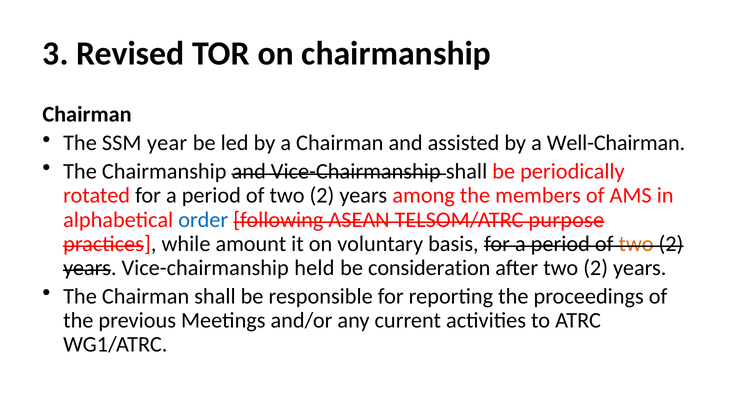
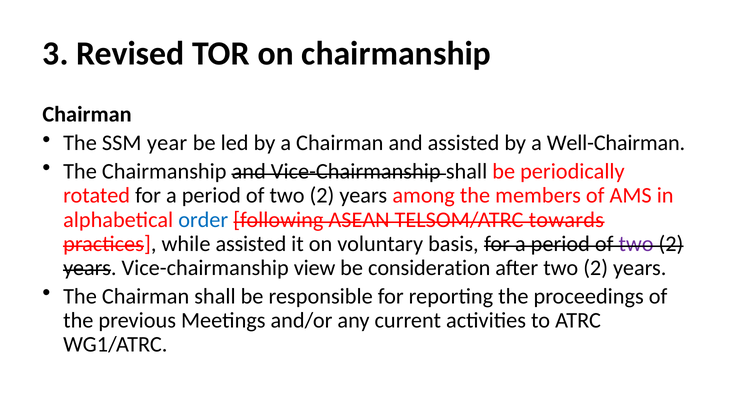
purpose: purpose -> towards
while amount: amount -> assisted
two at (636, 244) colour: orange -> purple
held: held -> view
